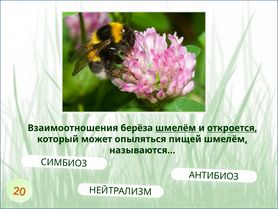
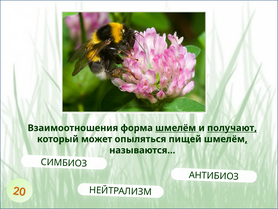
берёза: берёза -> форма
откроется: откроется -> получают
